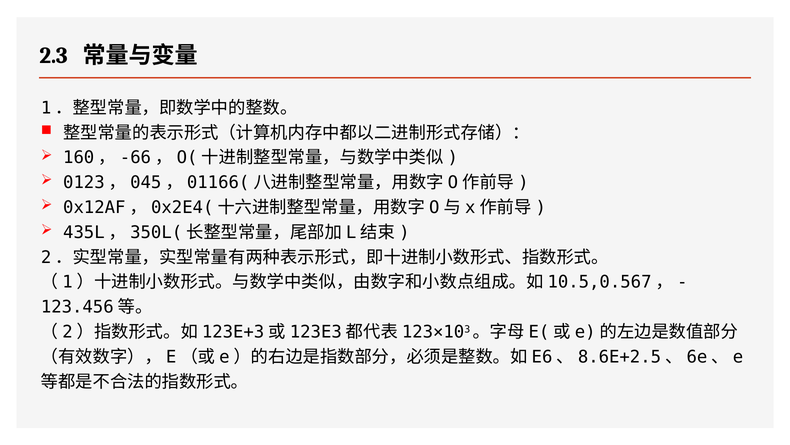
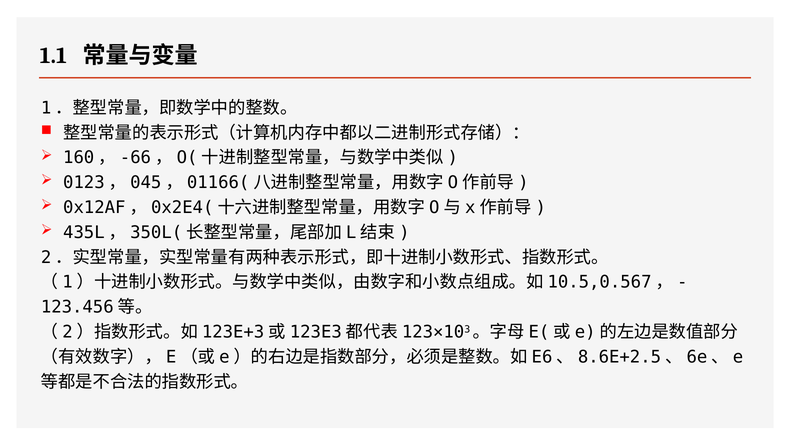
2.3: 2.3 -> 1.1
